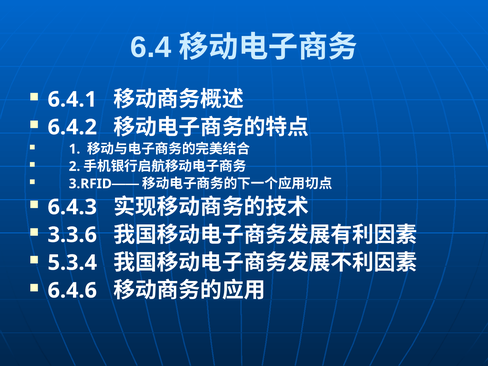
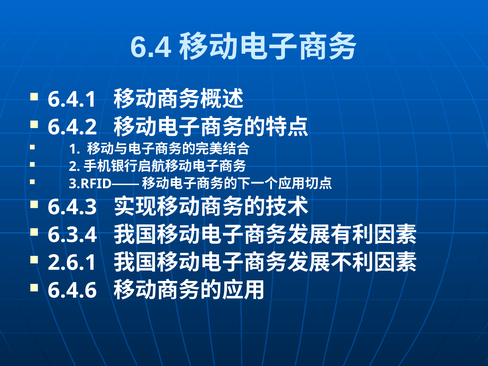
3.3.6: 3.3.6 -> 6.3.4
5.3.4: 5.3.4 -> 2.6.1
